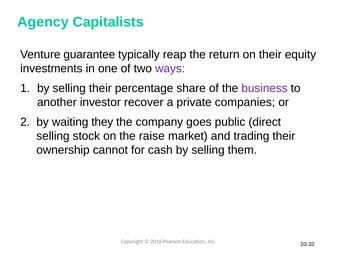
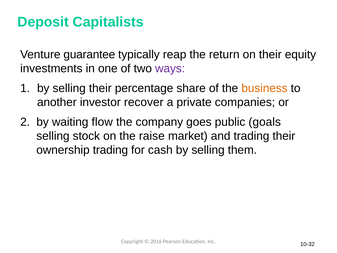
Agency: Agency -> Deposit
business colour: purple -> orange
they: they -> flow
direct: direct -> goals
ownership cannot: cannot -> trading
